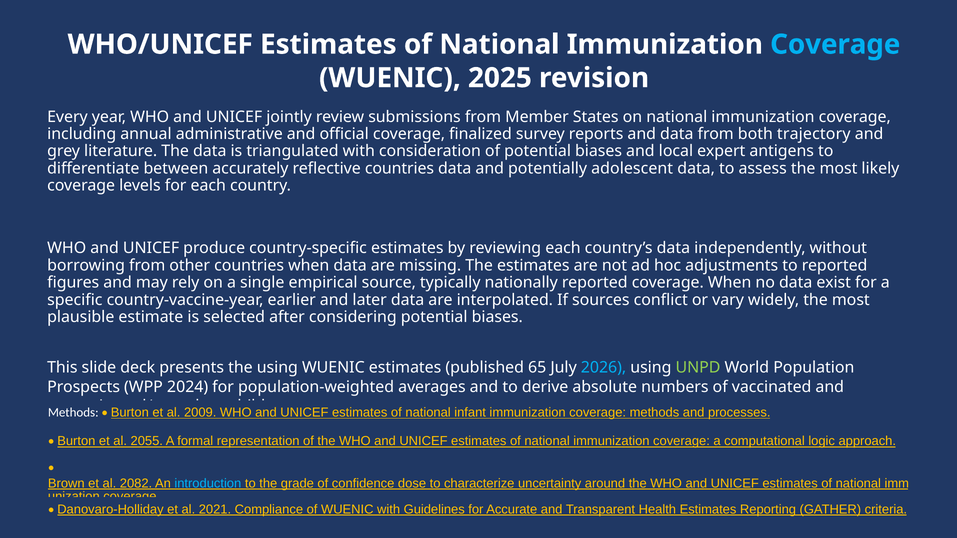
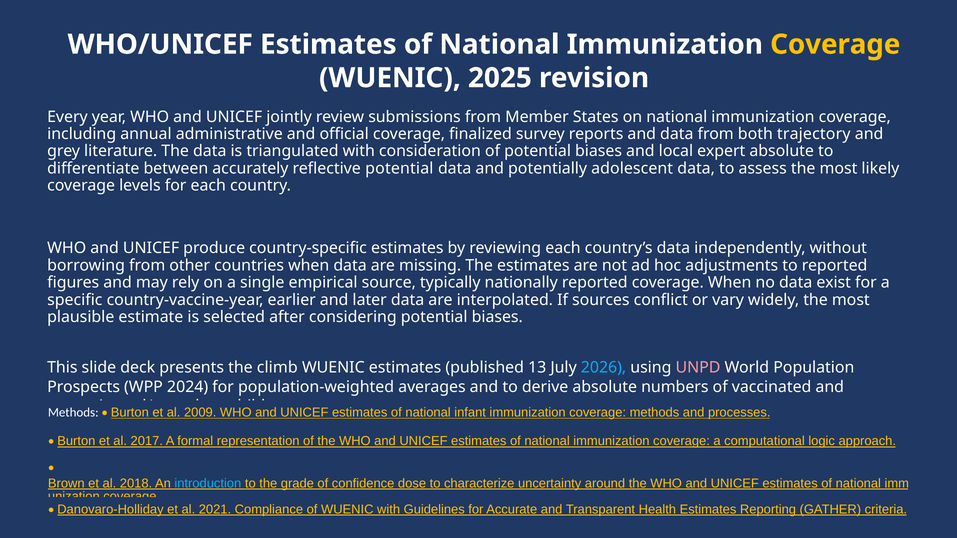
Coverage at (835, 44) colour: light blue -> yellow
expert antigens: antigens -> absolute
reflective countries: countries -> potential
the using: using -> climb
65: 65 -> 13
UNPD colour: light green -> pink
2055: 2055 -> 2017
2082: 2082 -> 2018
